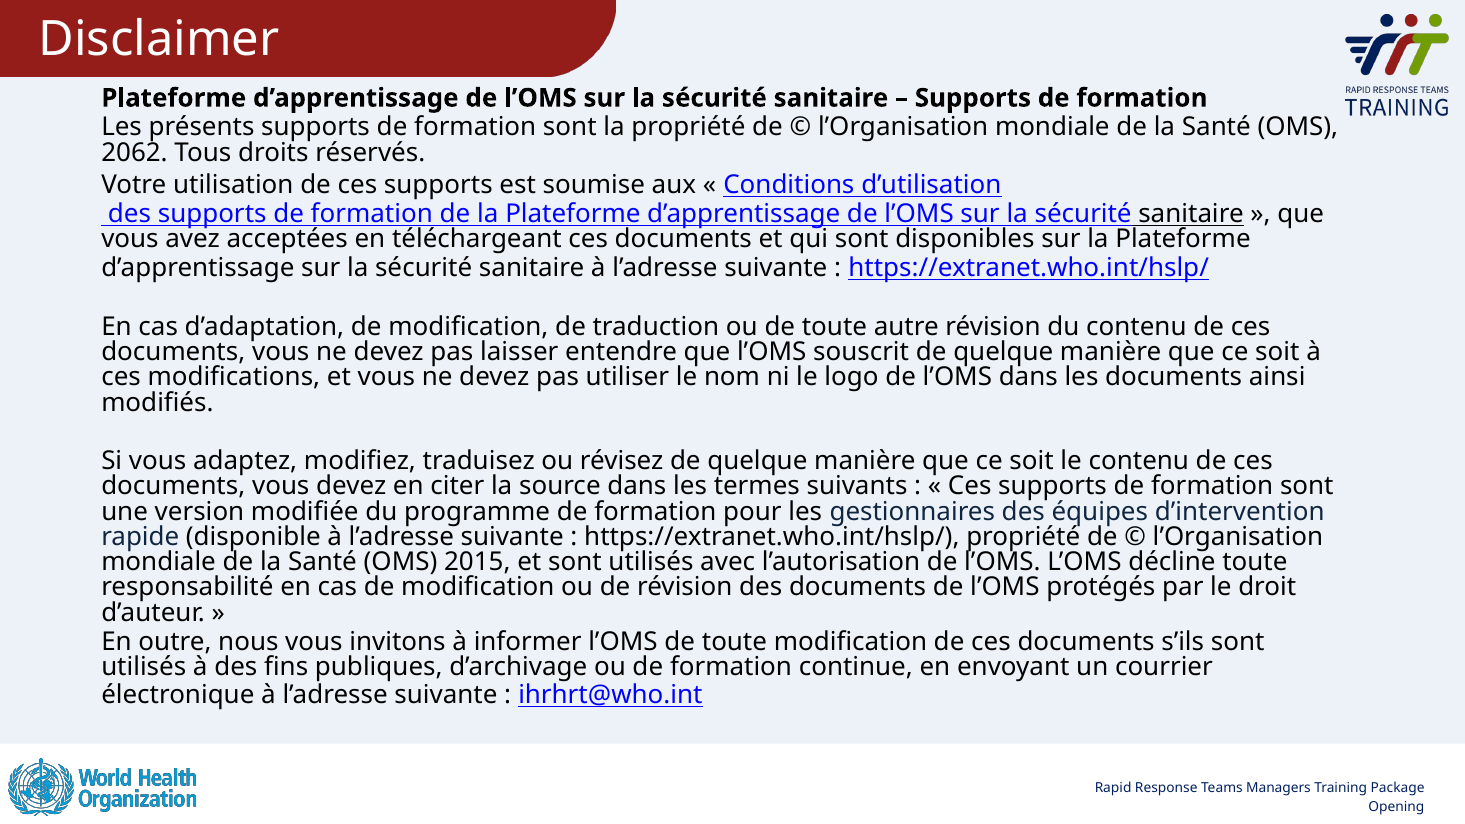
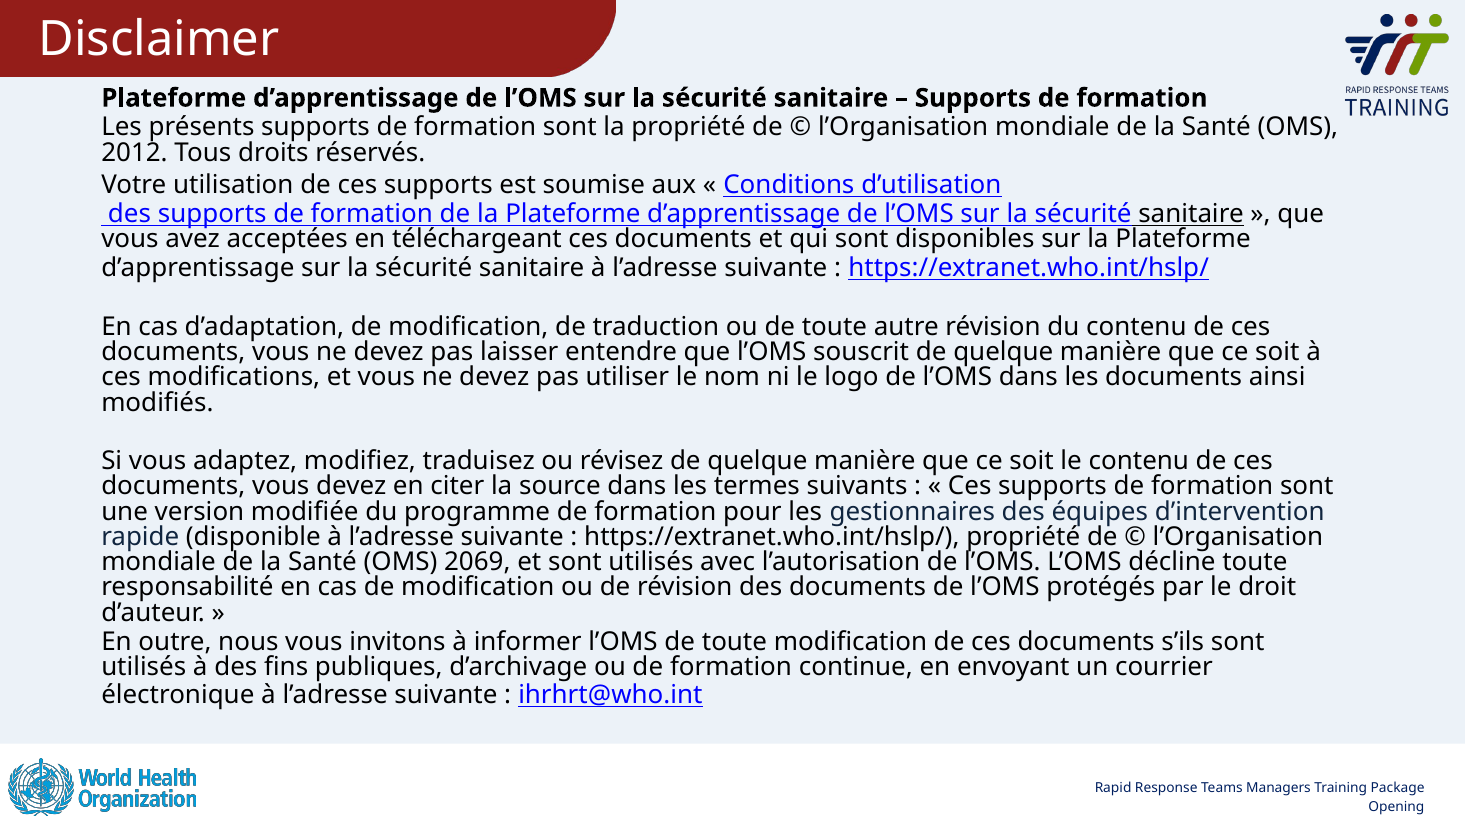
2062: 2062 -> 2012
2015: 2015 -> 2069
